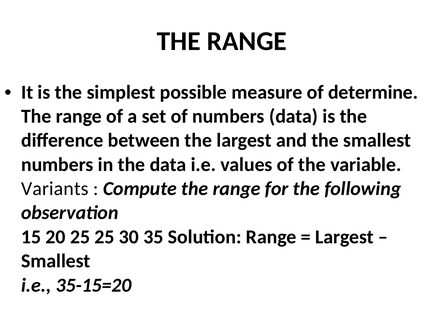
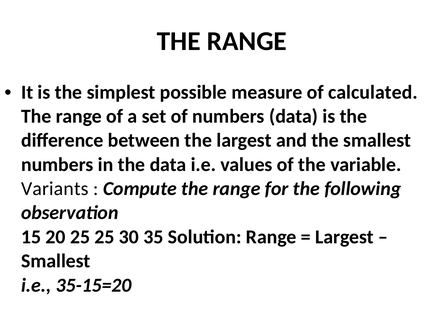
determine: determine -> calculated
